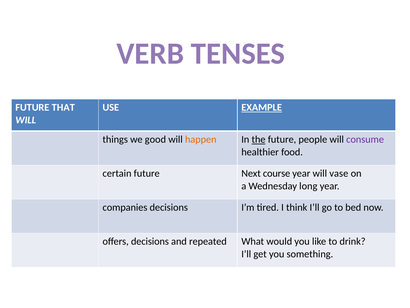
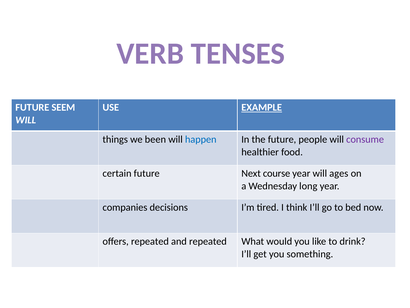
THAT: THAT -> SEEM
good: good -> been
happen colour: orange -> blue
the underline: present -> none
vase: vase -> ages
offers decisions: decisions -> repeated
